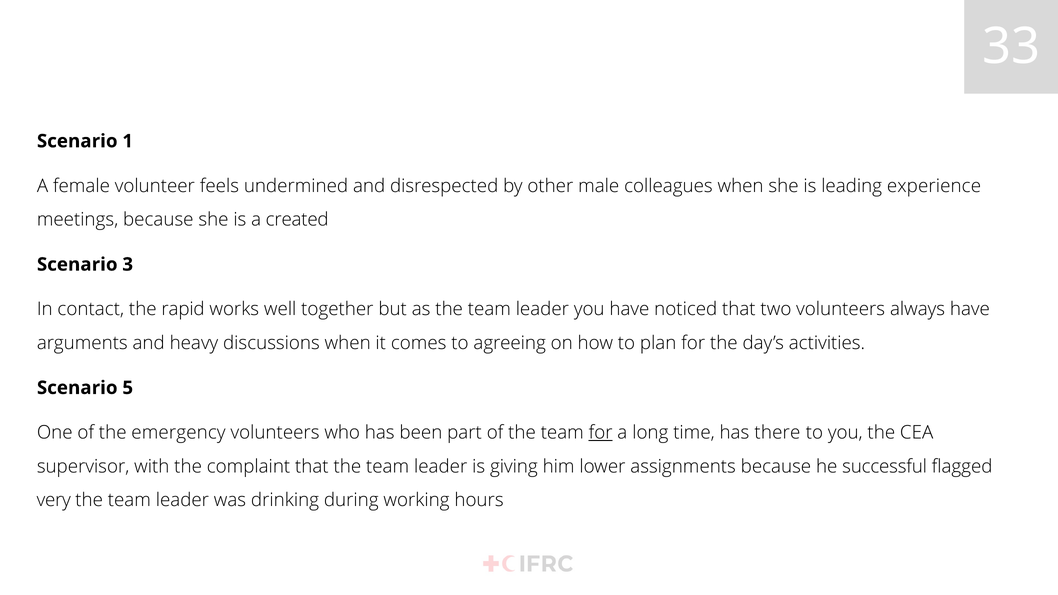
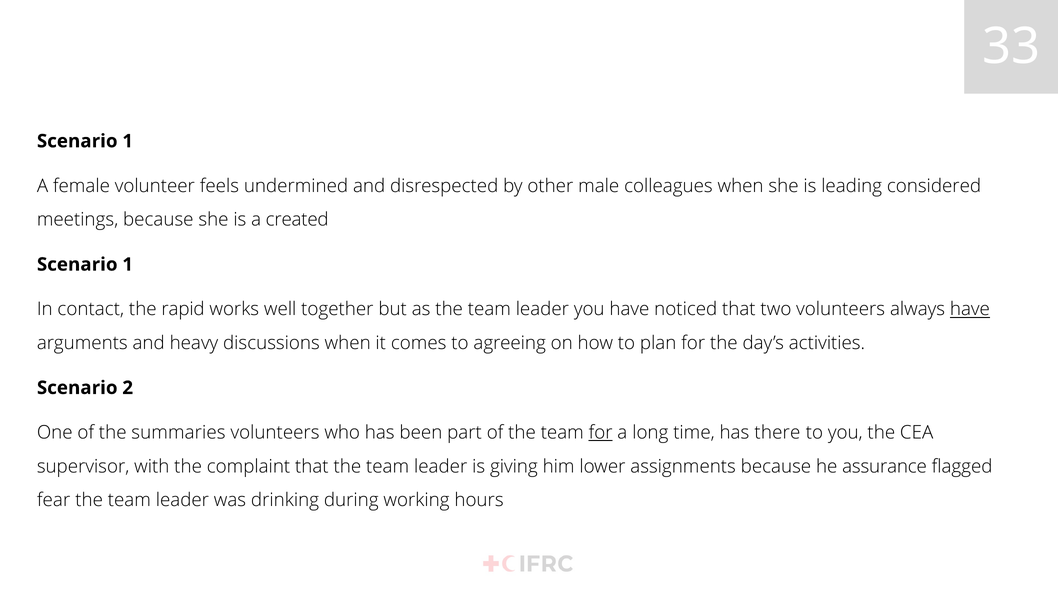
experience: experience -> considered
3 at (128, 265): 3 -> 1
have at (970, 309) underline: none -> present
5: 5 -> 2
emergency: emergency -> summaries
successful: successful -> assurance
very: very -> fear
